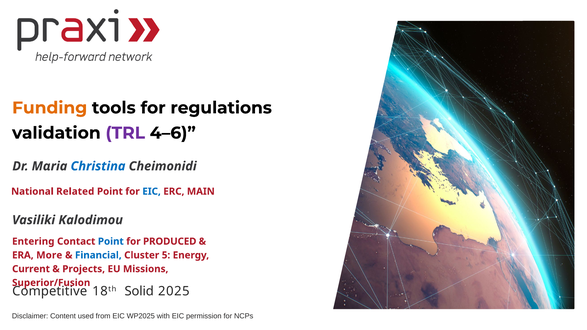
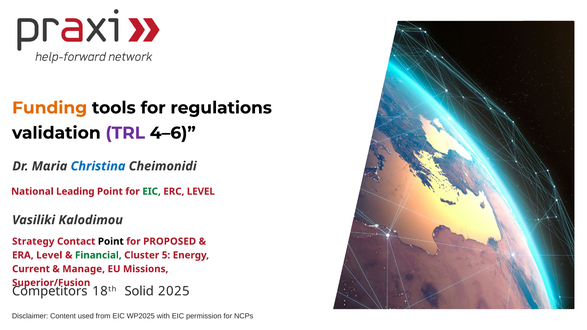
Related: Related -> Leading
EIC at (152, 192) colour: blue -> green
ERC MAIN: MAIN -> LEVEL
Entering: Entering -> Strategy
Point at (111, 242) colour: blue -> black
PRODUCED: PRODUCED -> PROPOSED
ERA More: More -> Level
Financial colour: blue -> green
Projects: Projects -> Manage
Competitive: Competitive -> Competitors
